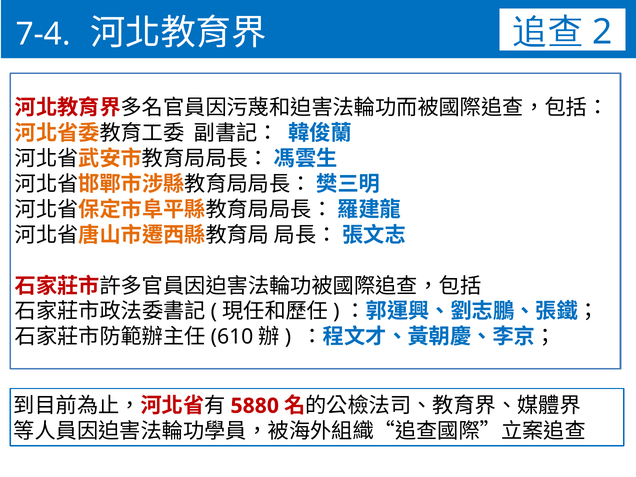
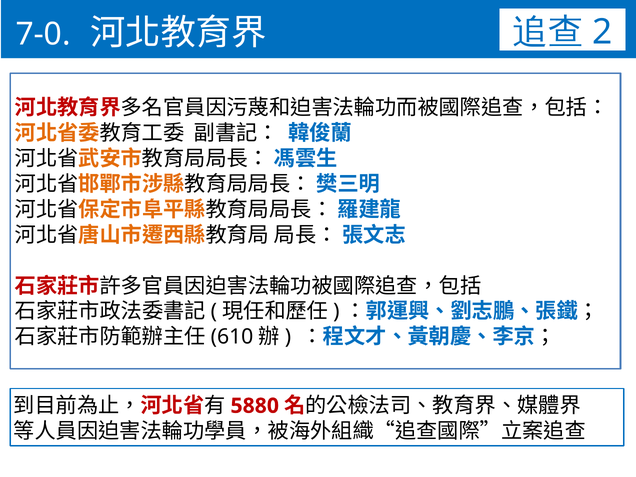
7-4: 7-4 -> 7-0
